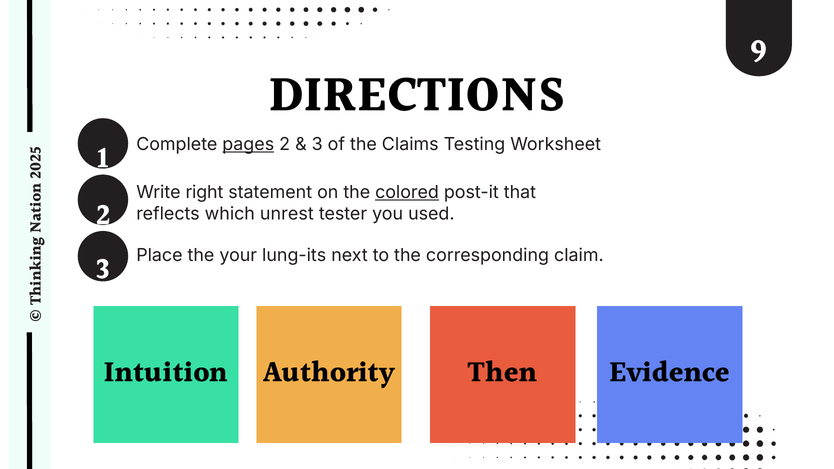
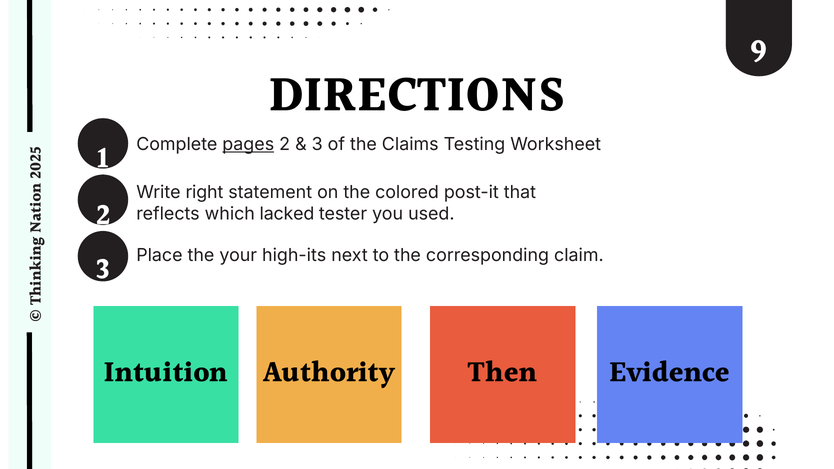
colored underline: present -> none
unrest: unrest -> lacked
lung-its: lung-its -> high-its
